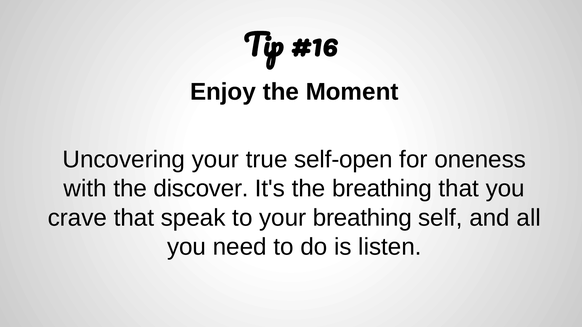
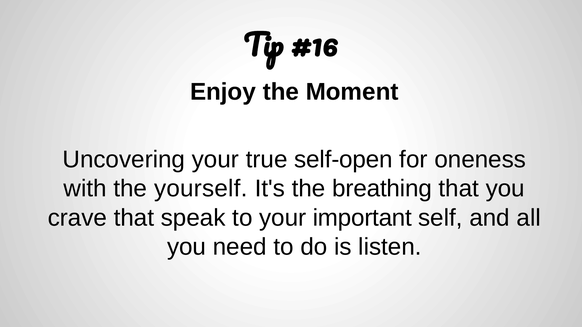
discover: discover -> yourself
your breathing: breathing -> important
